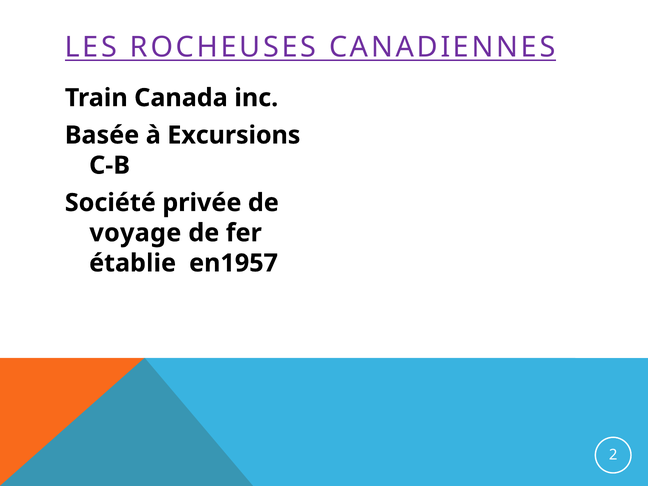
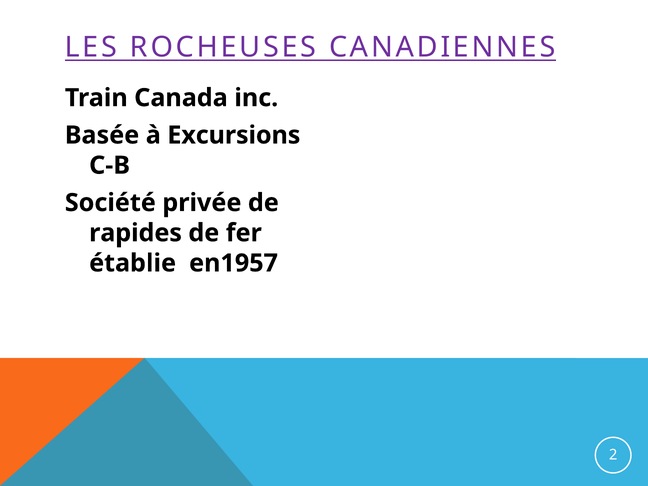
voyage: voyage -> rapides
